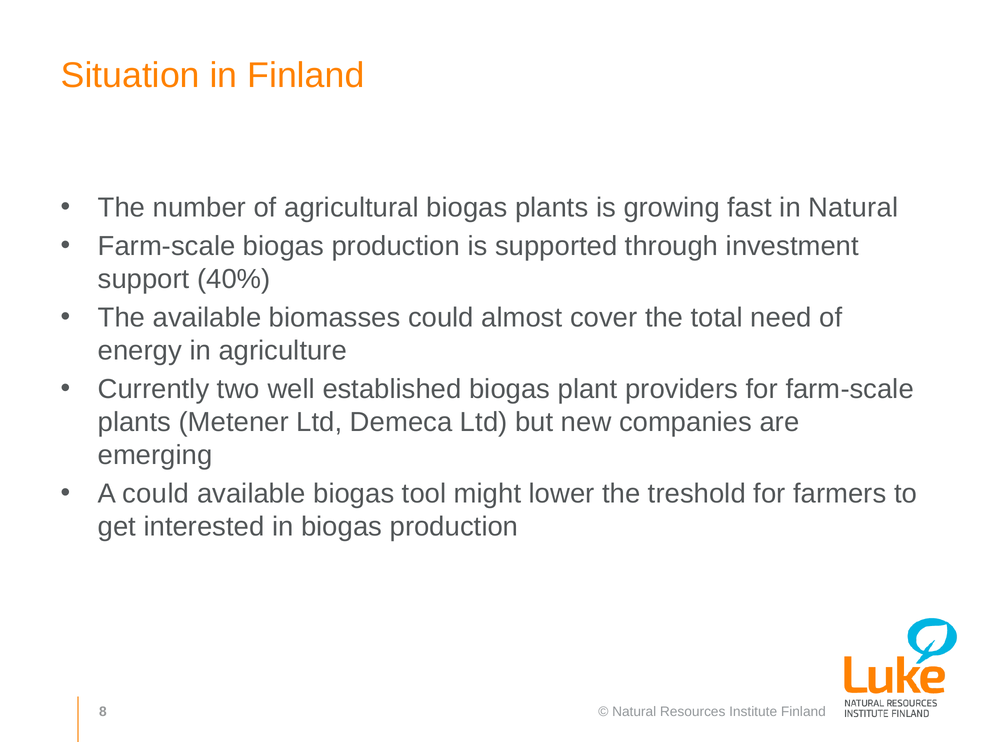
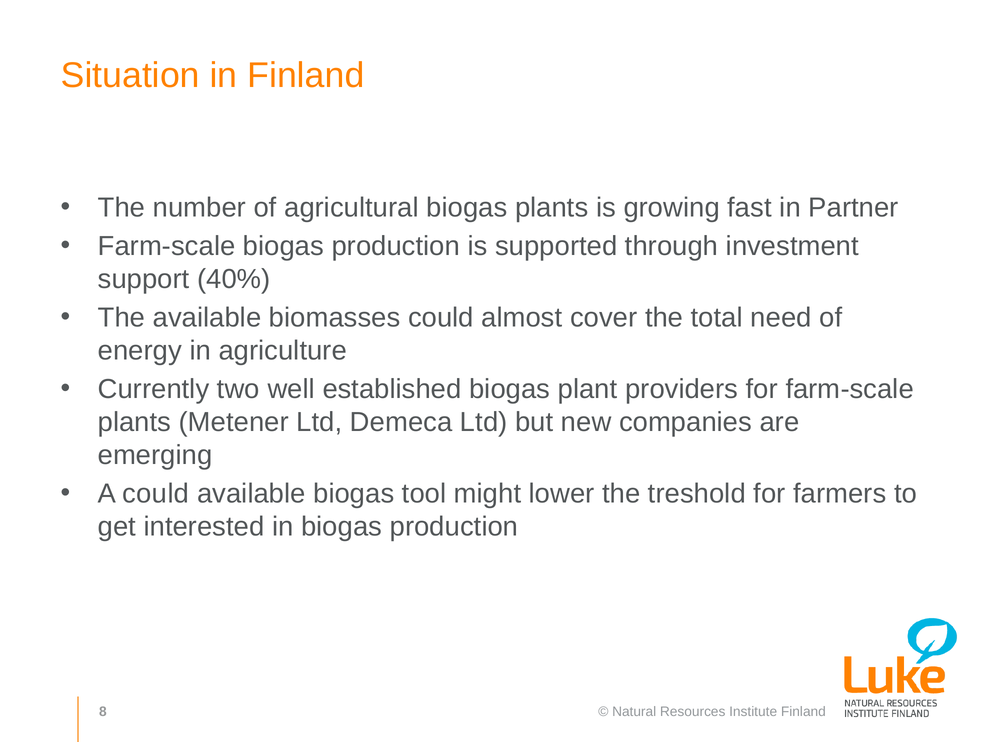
in Natural: Natural -> Partner
